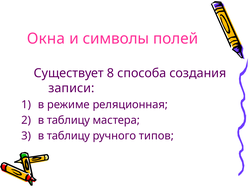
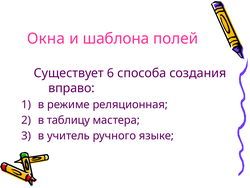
символы: символы -> шаблона
8: 8 -> 6
записи: записи -> вправо
3 в таблицу: таблицу -> учитель
типов: типов -> языке
